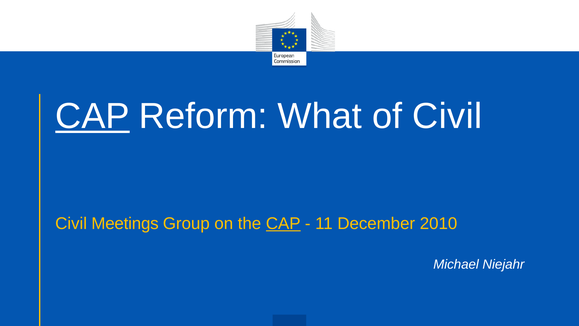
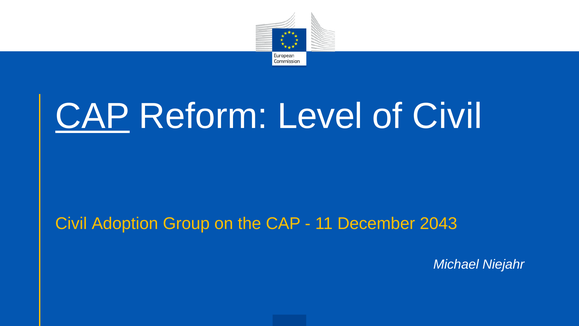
What: What -> Level
Meetings: Meetings -> Adoption
CAP at (283, 223) underline: present -> none
2010: 2010 -> 2043
